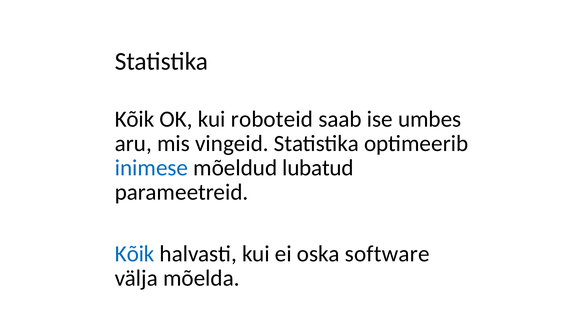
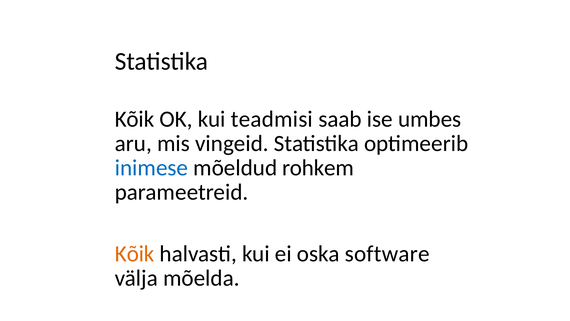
roboteid: roboteid -> teadmisi
lubatud: lubatud -> rohkem
Kõik at (135, 254) colour: blue -> orange
